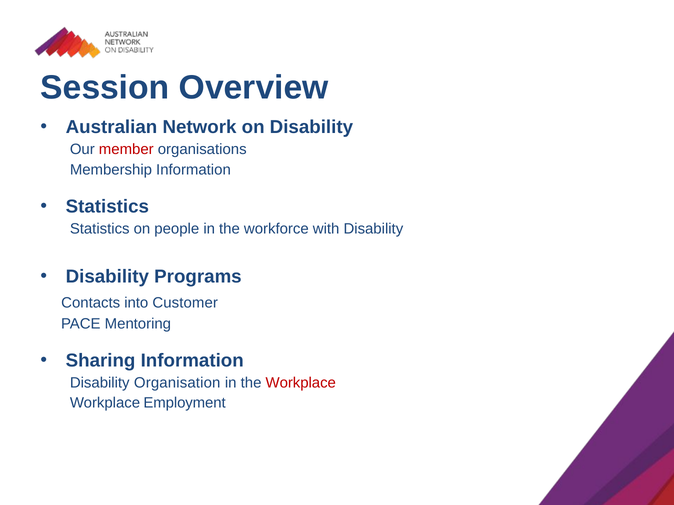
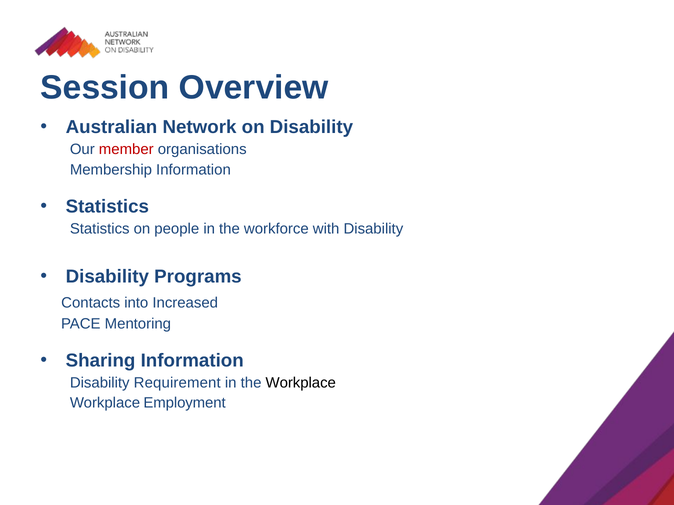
Customer: Customer -> Increased
Organisation: Organisation -> Requirement
Workplace at (301, 383) colour: red -> black
